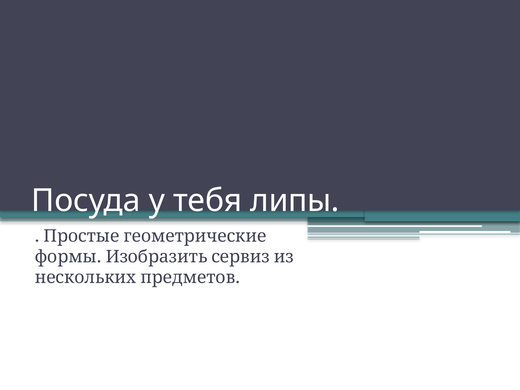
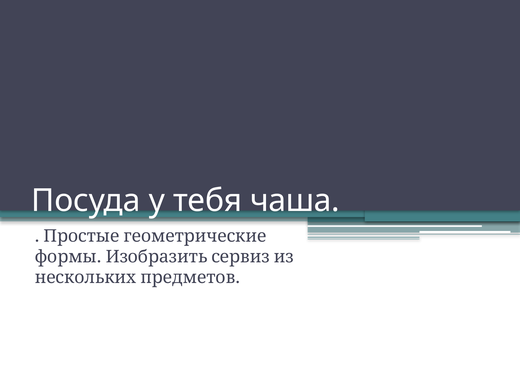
липы: липы -> чаша
